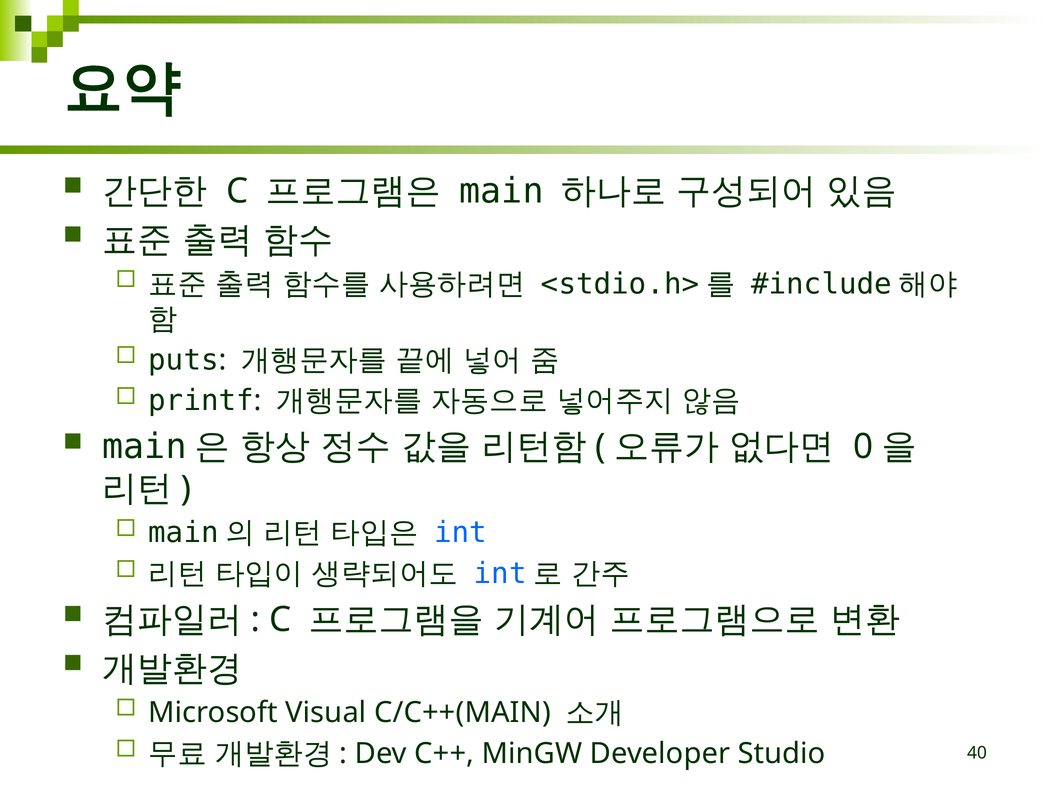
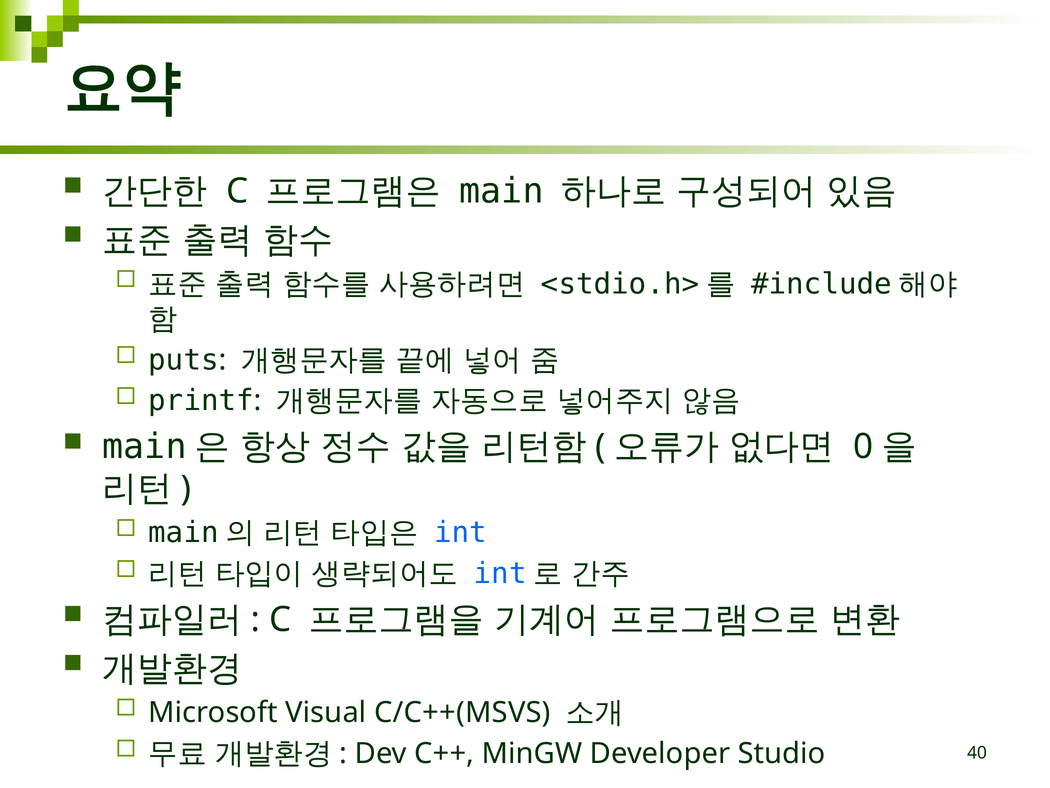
C/C++(MAIN: C/C++(MAIN -> C/C++(MSVS
